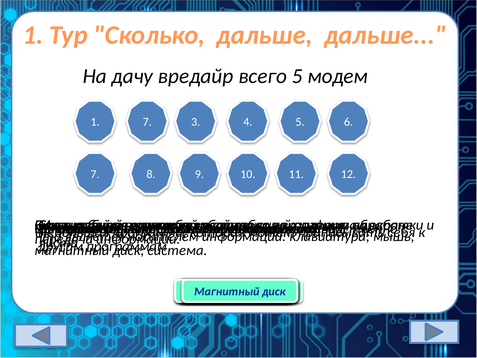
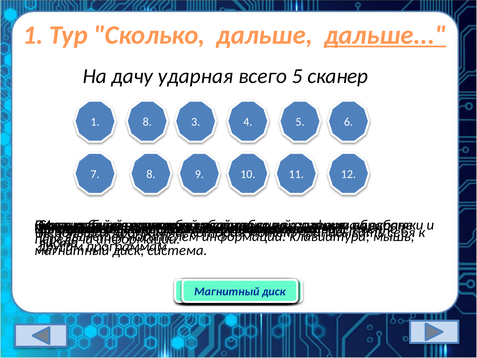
дальше at (385, 35) underline: none -> present
вредайр: вредайр -> ударная
5 модем: модем -> сканер
1 7: 7 -> 8
